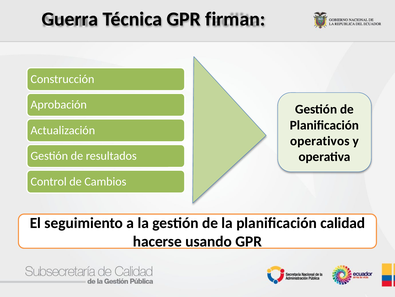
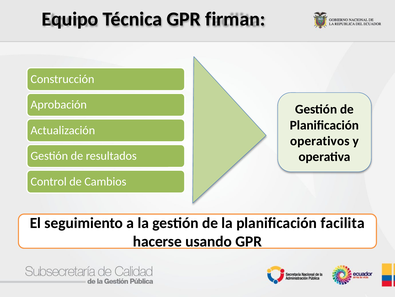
Guerra: Guerra -> Equipo
calidad: calidad -> facilita
